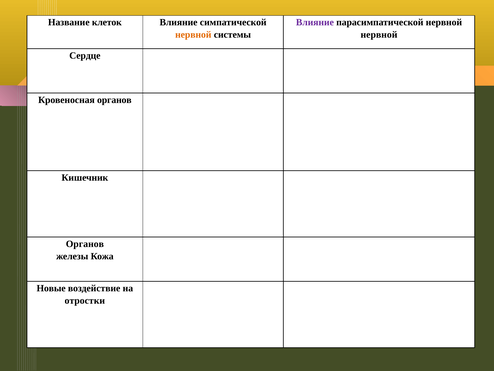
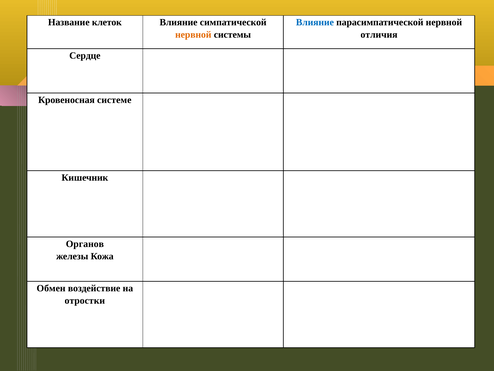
Влияние at (315, 22) colour: purple -> blue
нервной at (379, 35): нервной -> отличия
Кровеносная органов: органов -> системе
Новые: Новые -> Обмен
